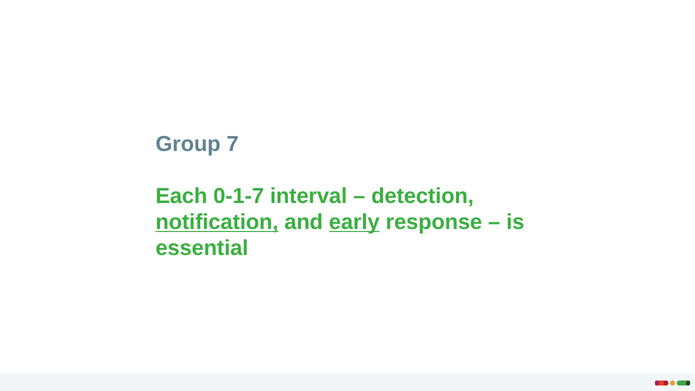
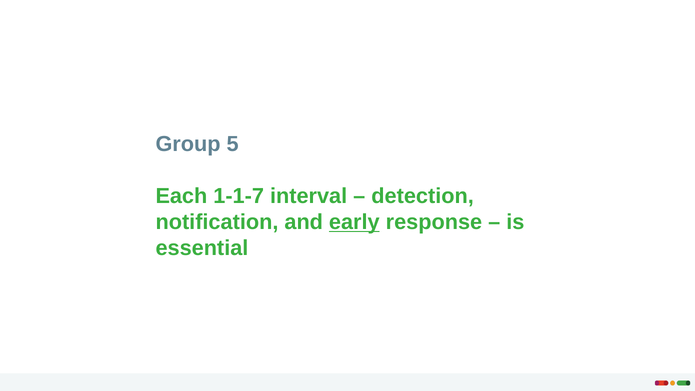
7: 7 -> 5
0-1-7: 0-1-7 -> 1-1-7
notification underline: present -> none
